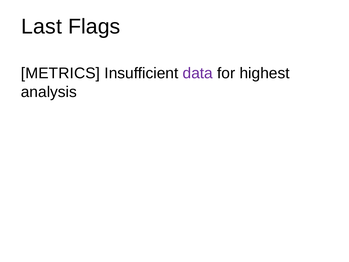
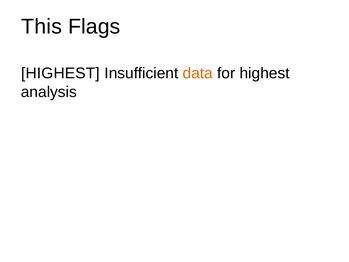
Last: Last -> This
METRICS at (60, 73): METRICS -> HIGHEST
data colour: purple -> orange
